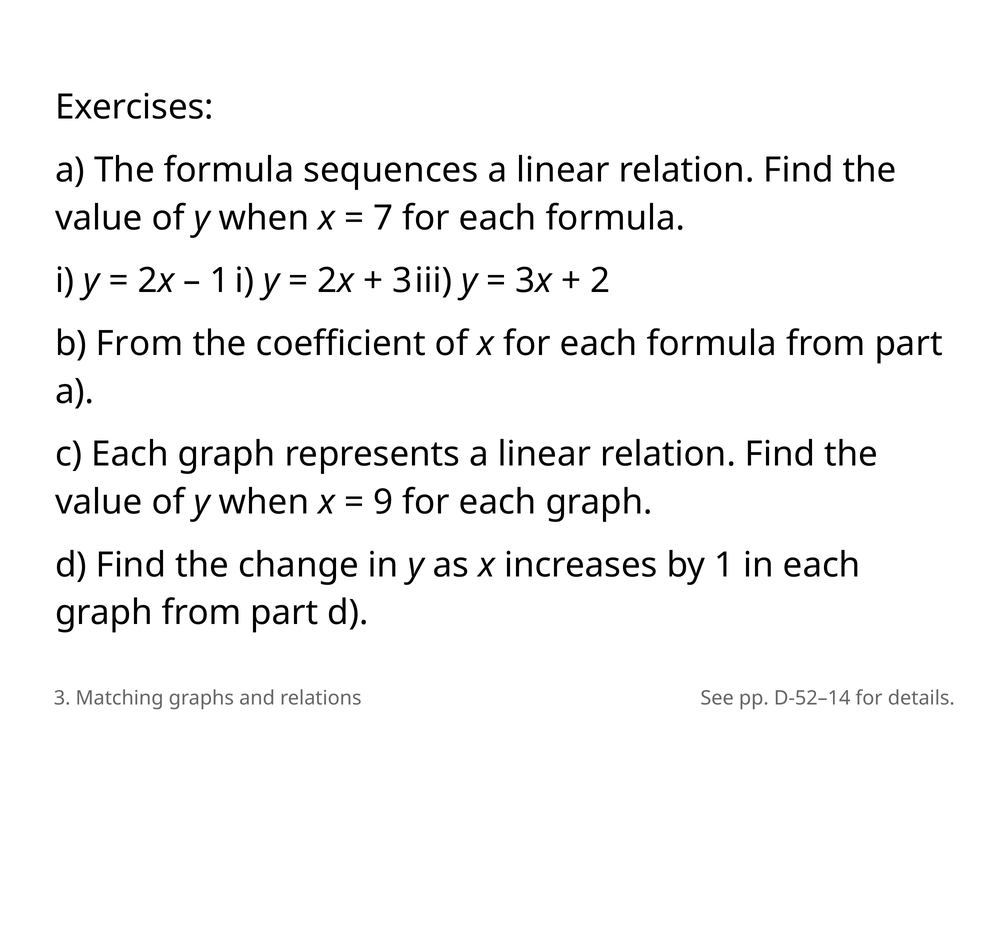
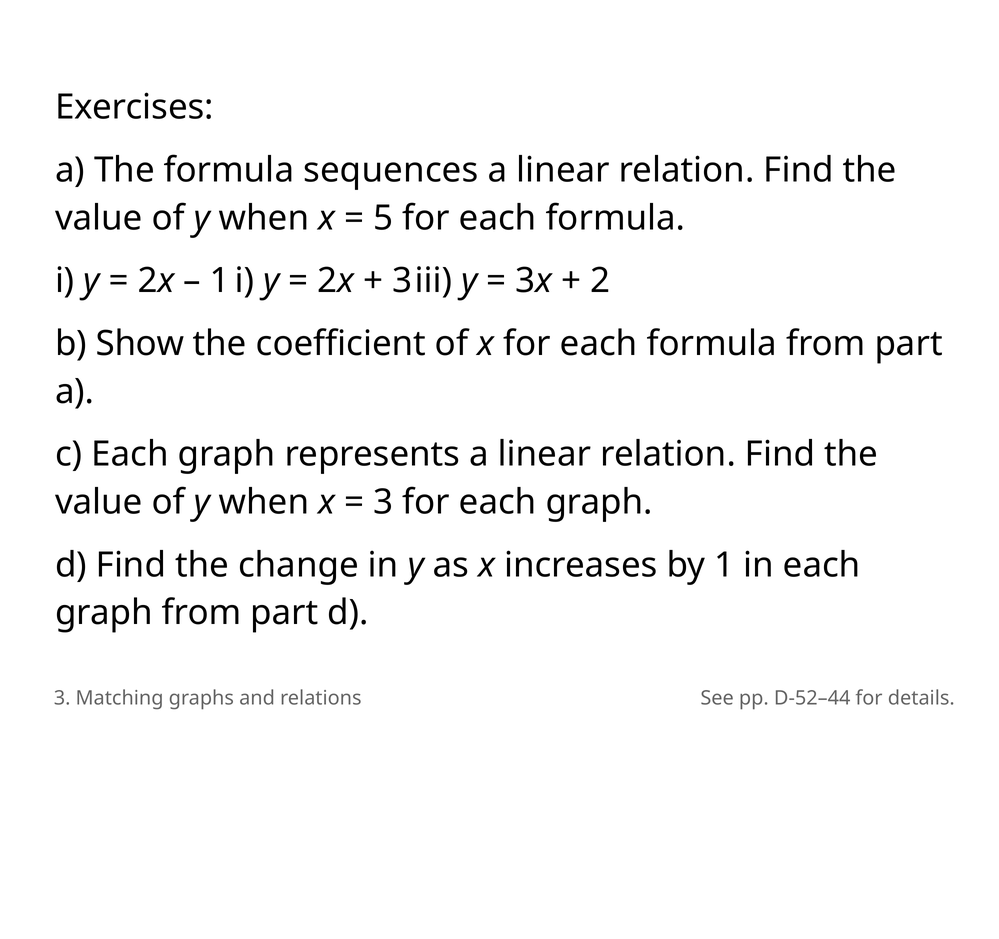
7: 7 -> 5
b From: From -> Show
9 at (383, 502): 9 -> 3
D-52–14: D-52–14 -> D-52–44
